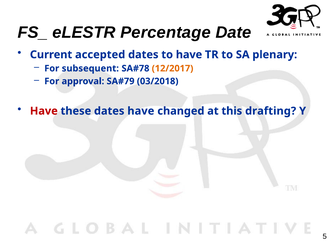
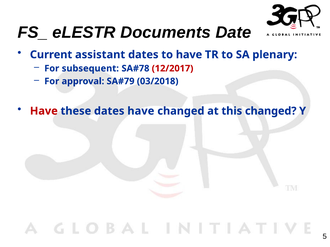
Percentage: Percentage -> Documents
accepted: accepted -> assistant
12/2017 colour: orange -> red
this drafting: drafting -> changed
